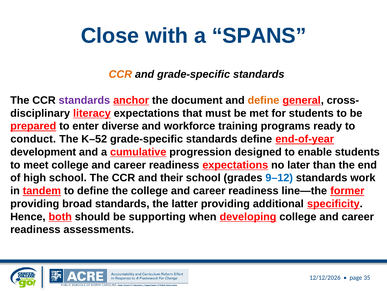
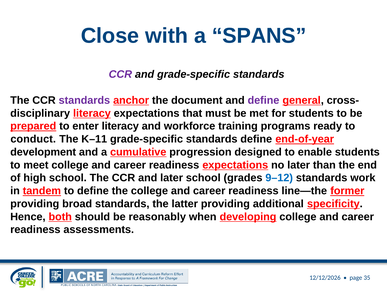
CCR at (120, 74) colour: orange -> purple
define at (263, 100) colour: orange -> purple
enter diverse: diverse -> literacy
K–52: K–52 -> K–11
and their: their -> later
supporting: supporting -> reasonably
